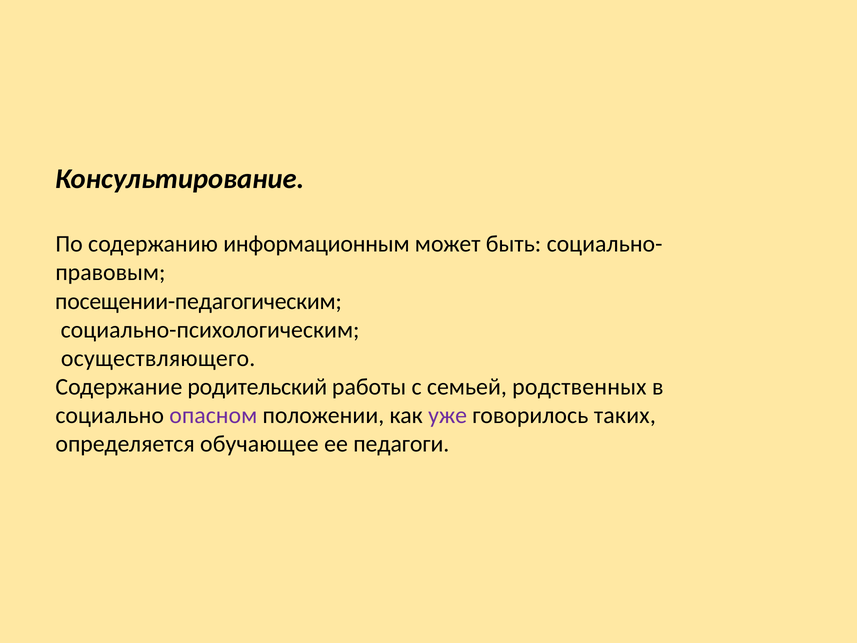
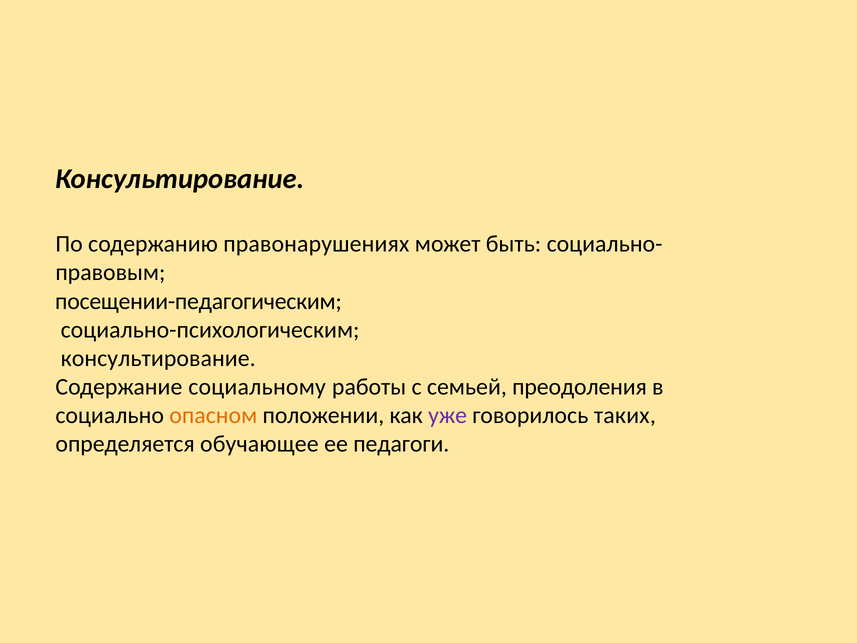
информационным: информационным -> правонарушениях
осуществляющего at (158, 358): осуществляющего -> консультирование
родительский: родительский -> социальному
родственных: родственных -> преодоления
опасном colour: purple -> orange
